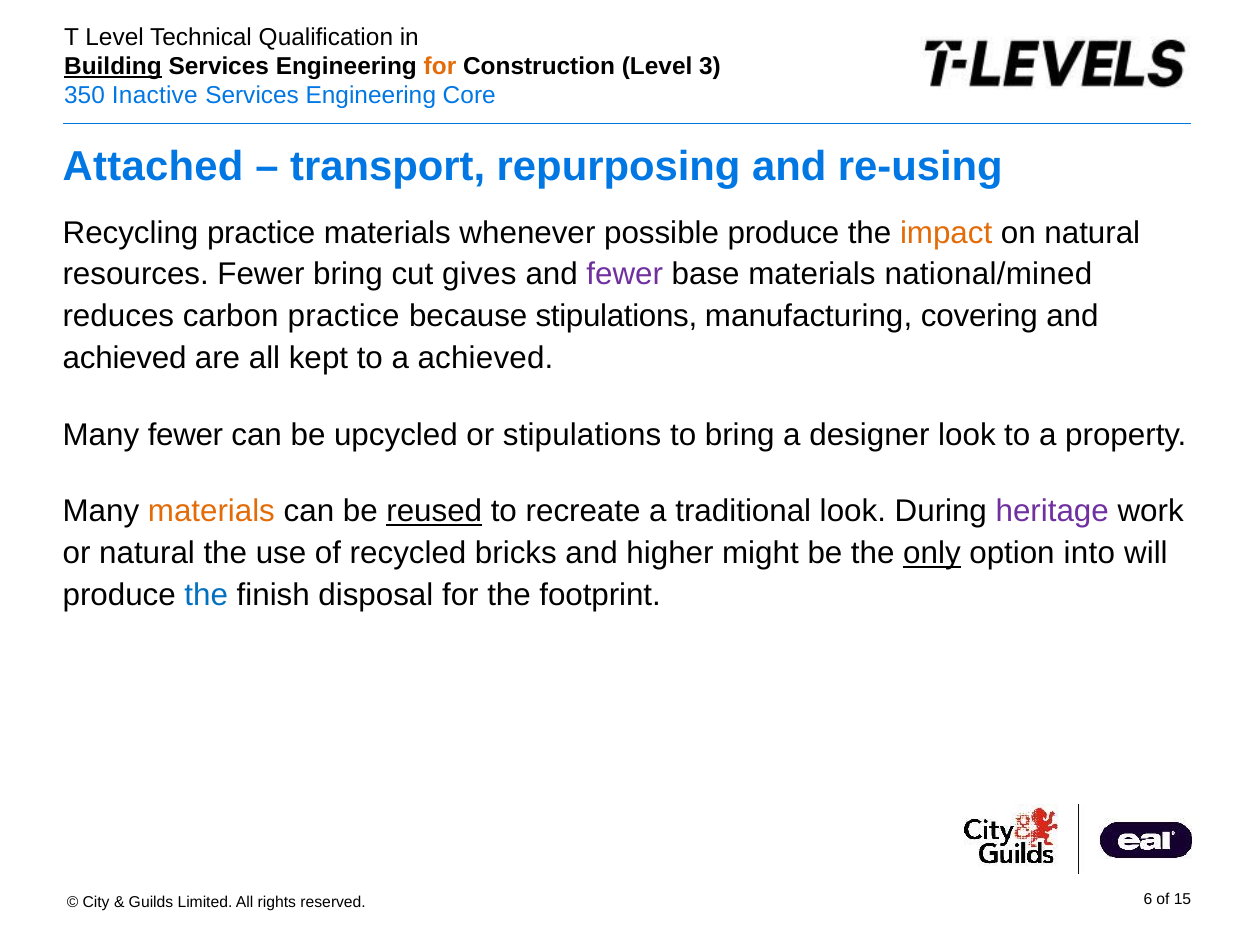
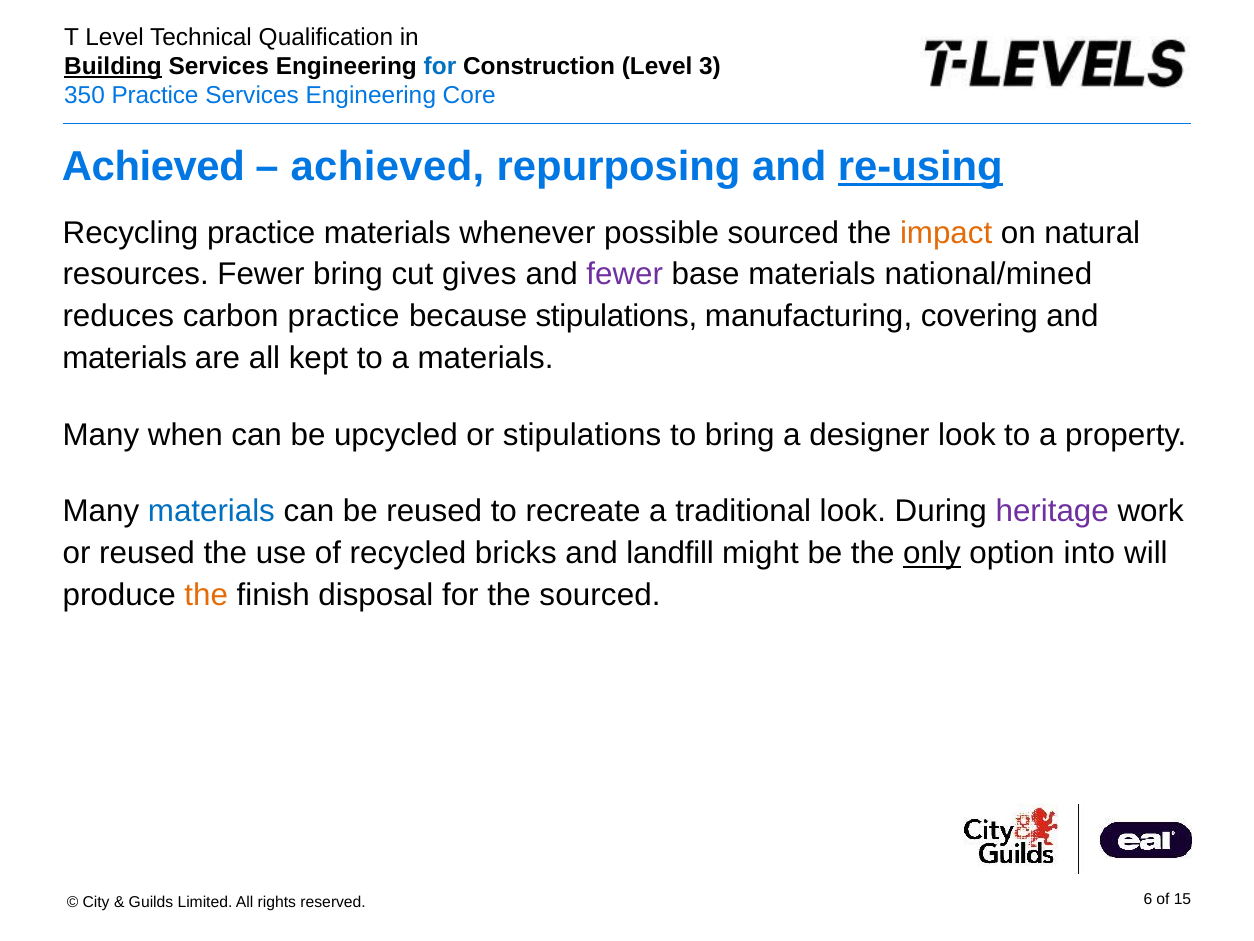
for at (440, 66) colour: orange -> blue
Inactive at (155, 96): Inactive -> Practice
Attached at (153, 166): Attached -> Achieved
transport at (388, 166): transport -> achieved
re-using underline: none -> present
possible produce: produce -> sourced
achieved at (125, 358): achieved -> materials
a achieved: achieved -> materials
Many fewer: fewer -> when
materials at (211, 511) colour: orange -> blue
reused at (434, 511) underline: present -> none
or natural: natural -> reused
higher: higher -> landfill
the at (206, 595) colour: blue -> orange
the footprint: footprint -> sourced
